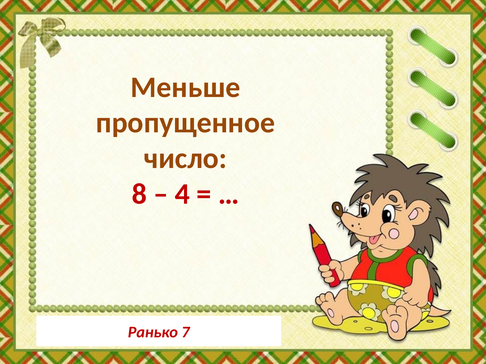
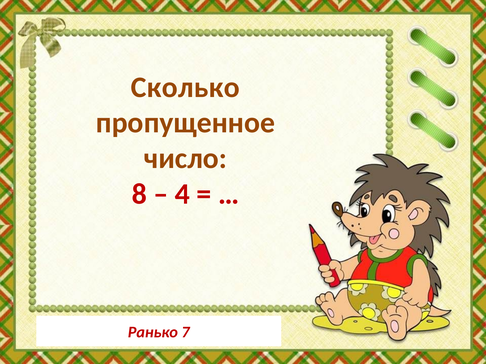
Меньше: Меньше -> Сколько
